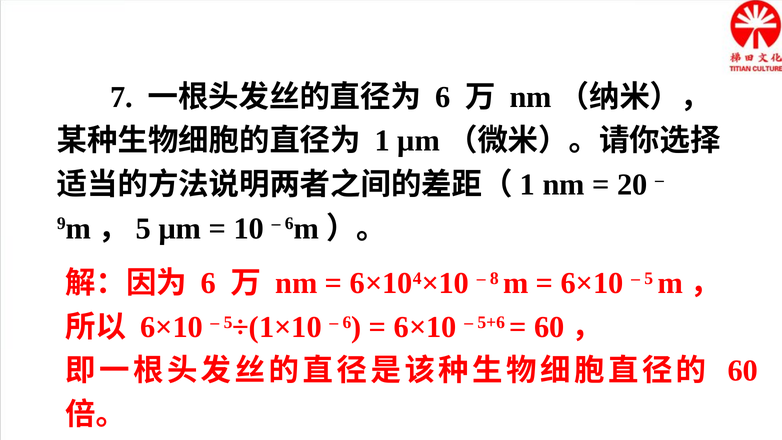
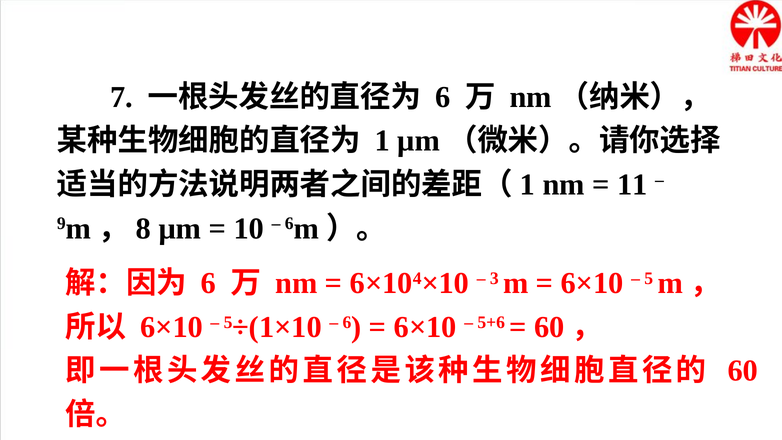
20: 20 -> 11
5 at (144, 229): 5 -> 8
8: 8 -> 3
